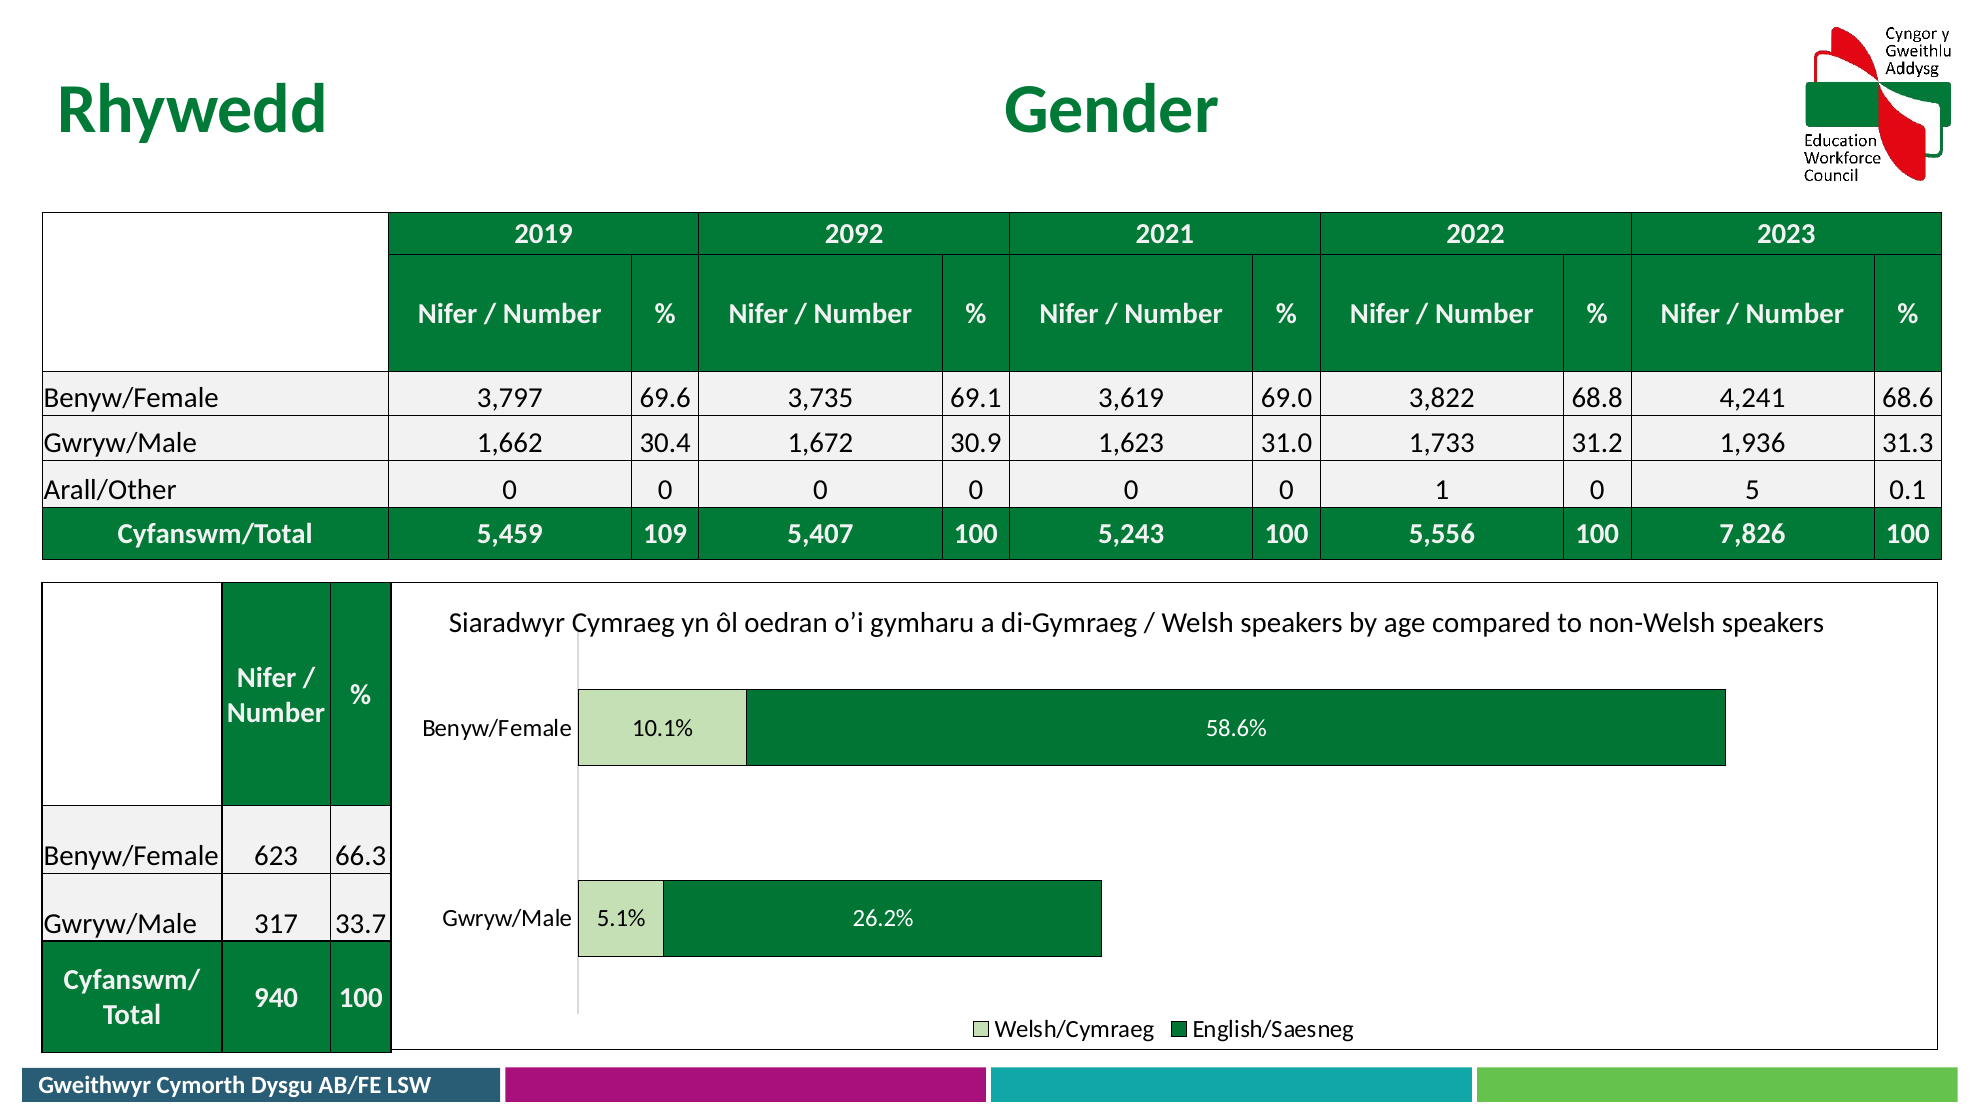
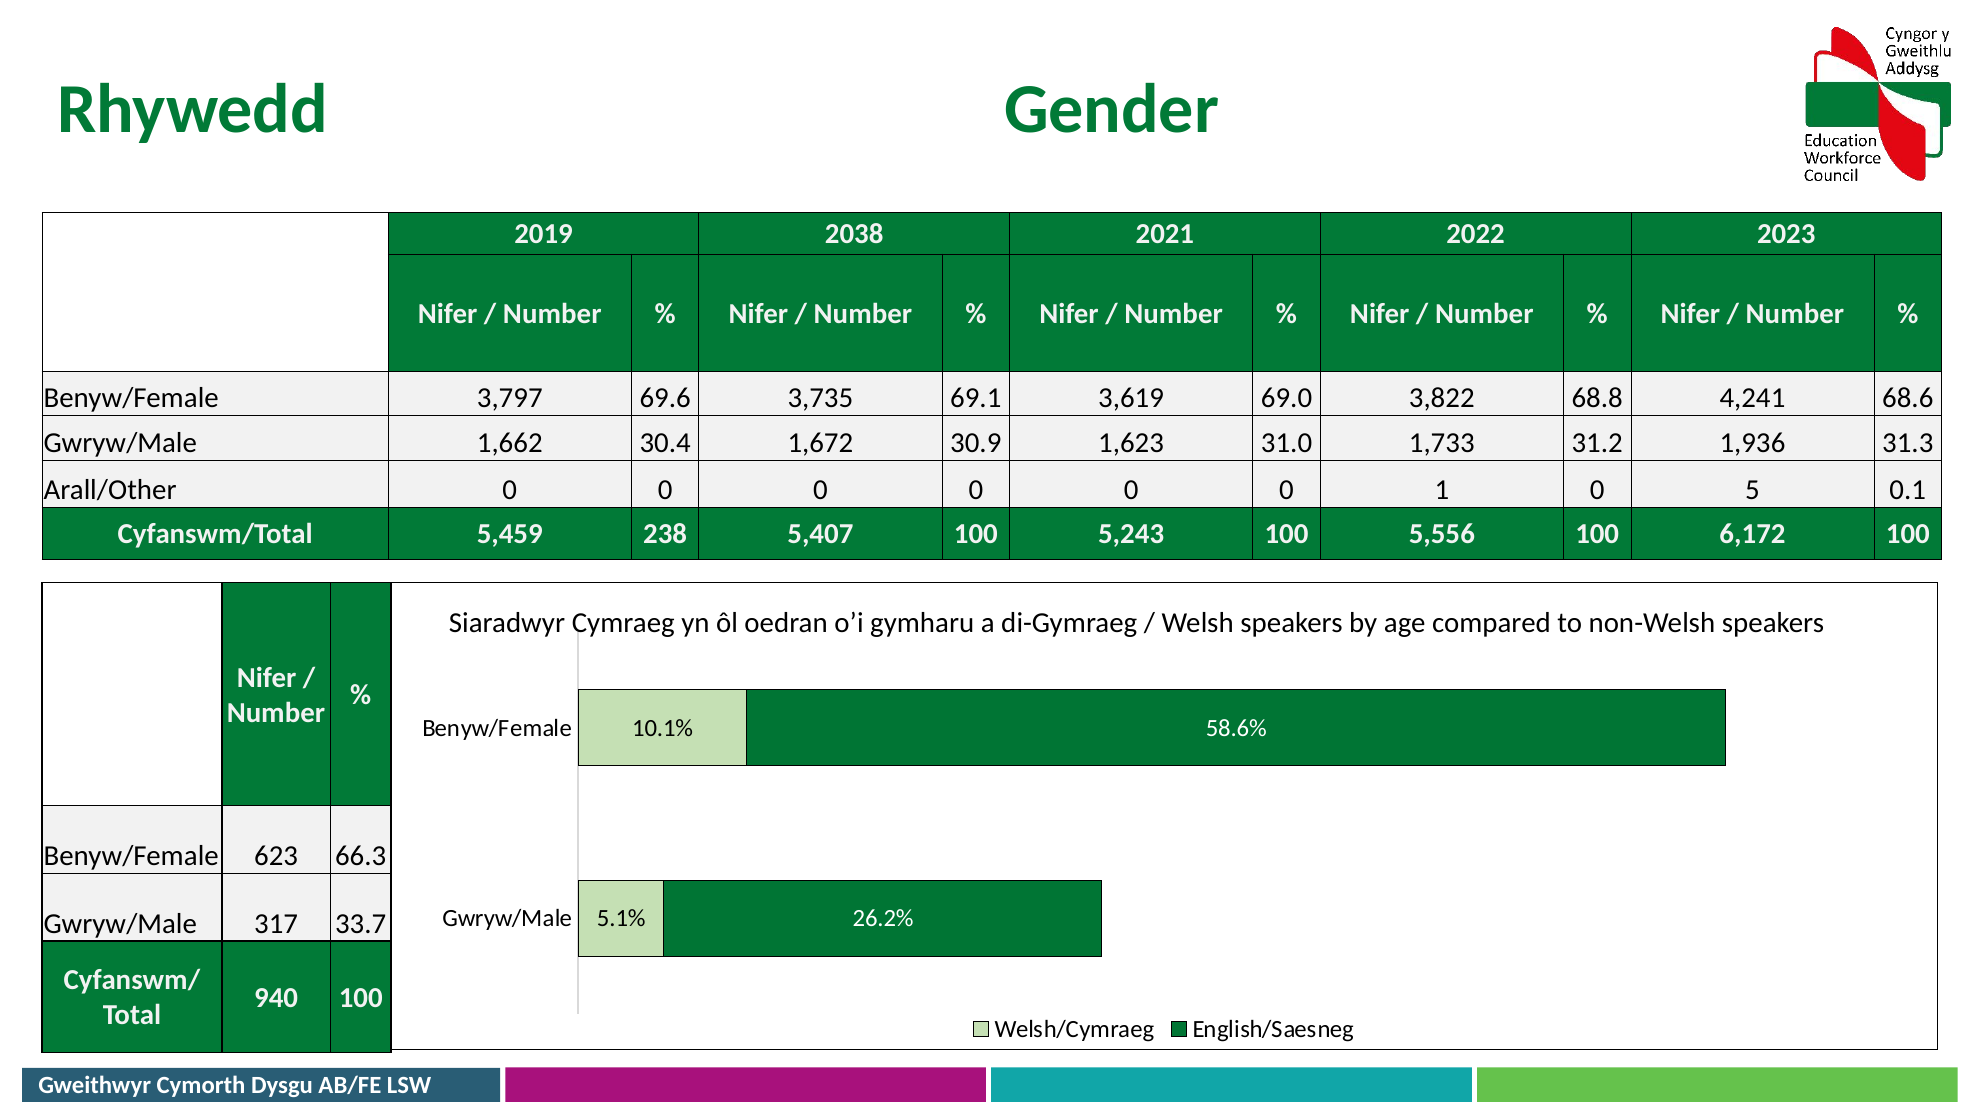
2092: 2092 -> 2038
109: 109 -> 238
7,826: 7,826 -> 6,172
